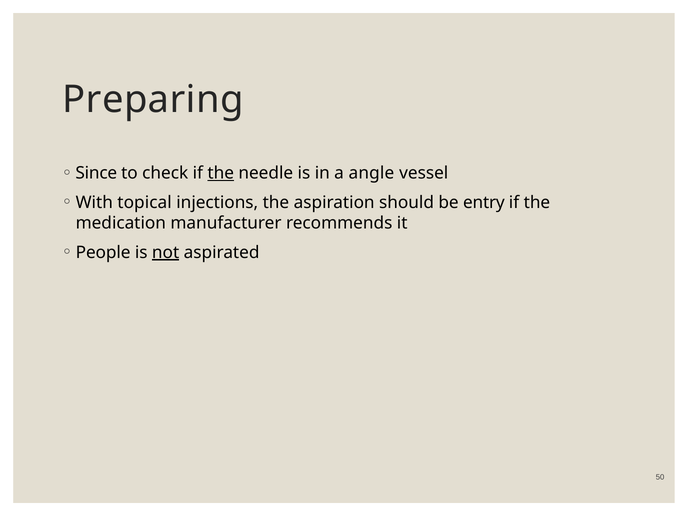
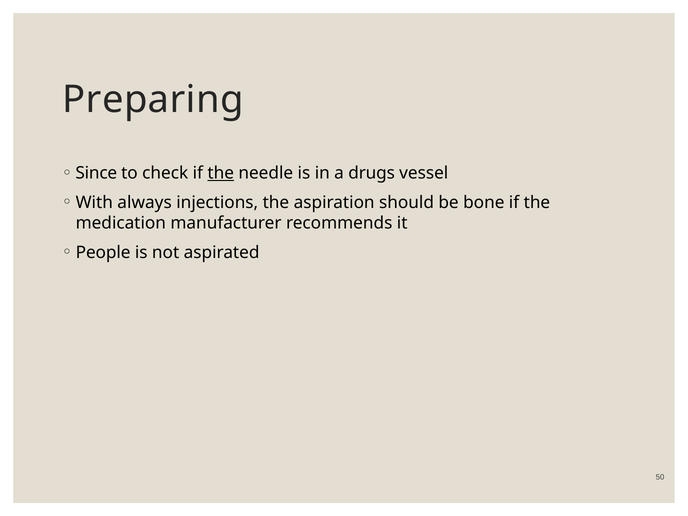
angle: angle -> drugs
topical: topical -> always
entry: entry -> bone
not underline: present -> none
